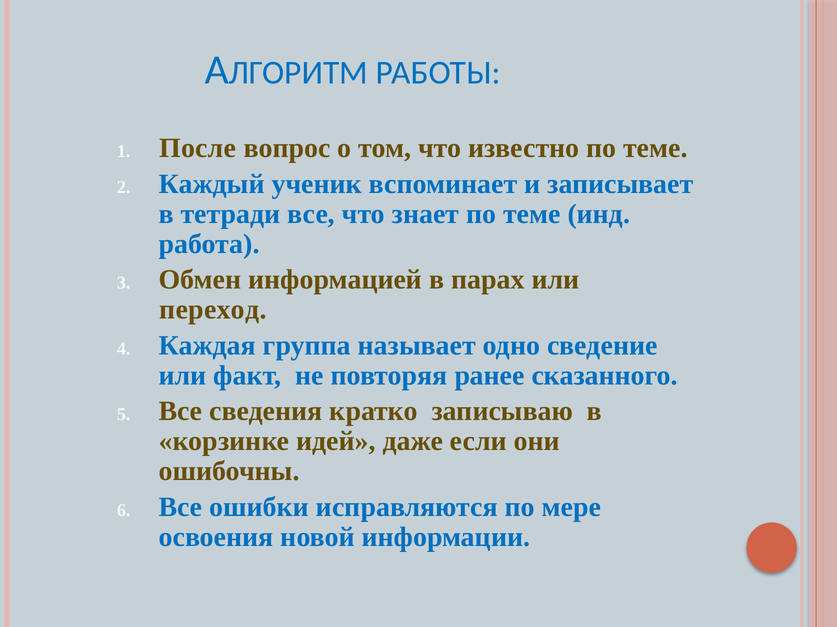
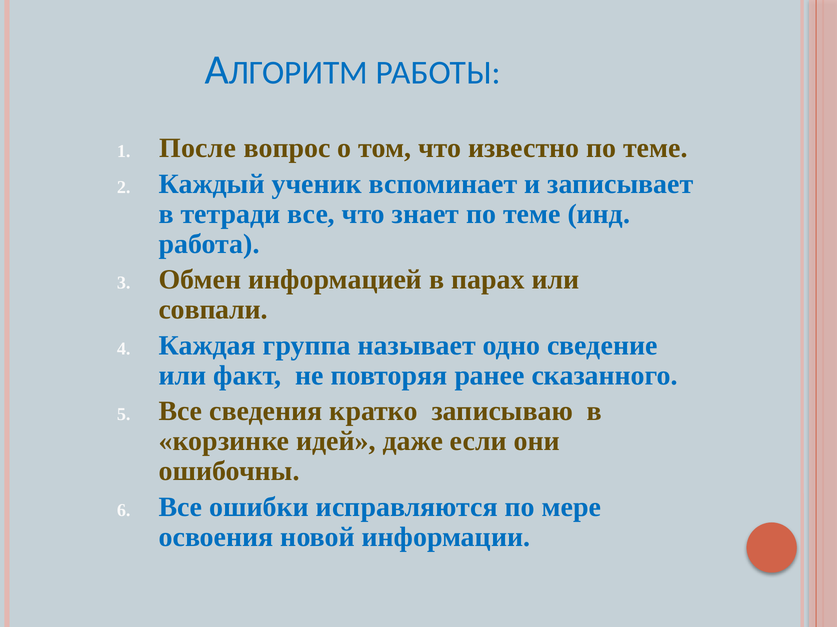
переход: переход -> совпали
